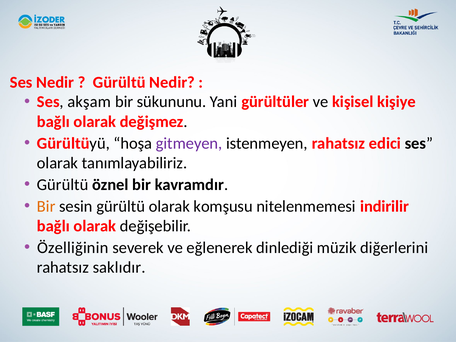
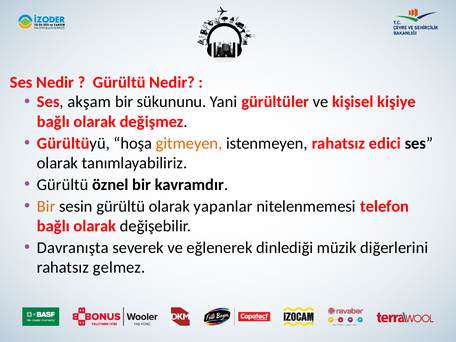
gitmeyen colour: purple -> orange
komşusu: komşusu -> yapanlar
indirilir: indirilir -> telefon
Özelliğinin: Özelliğinin -> Davranışta
saklıdır: saklıdır -> gelmez
